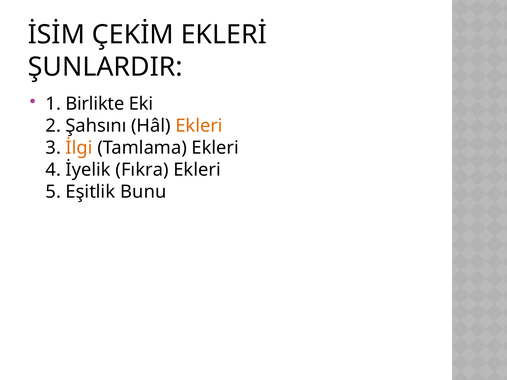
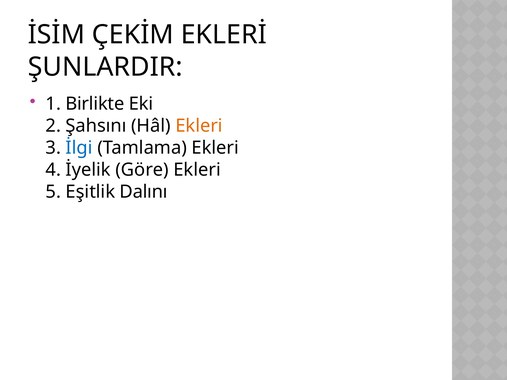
İlgi colour: orange -> blue
Fıkra: Fıkra -> Göre
Bunu: Bunu -> Dalını
